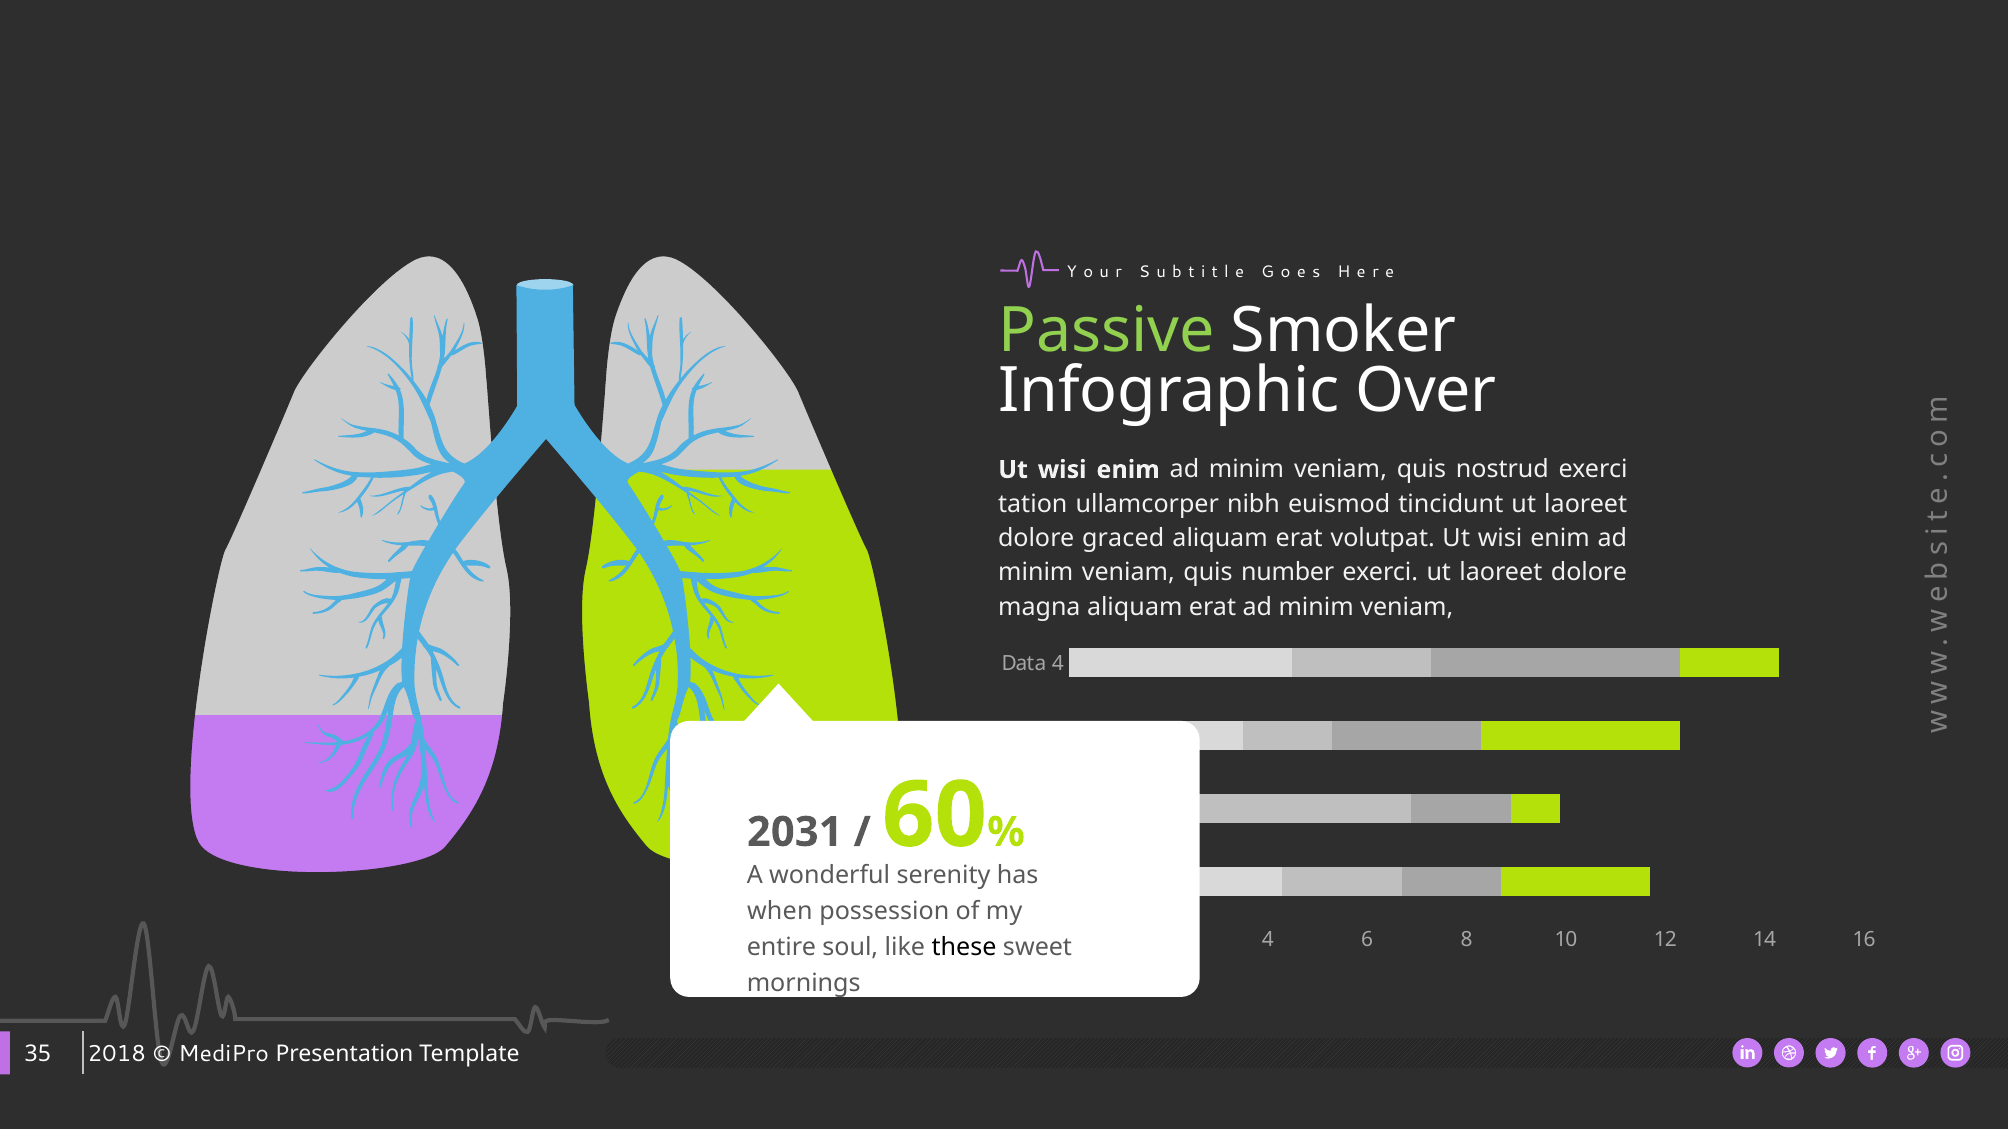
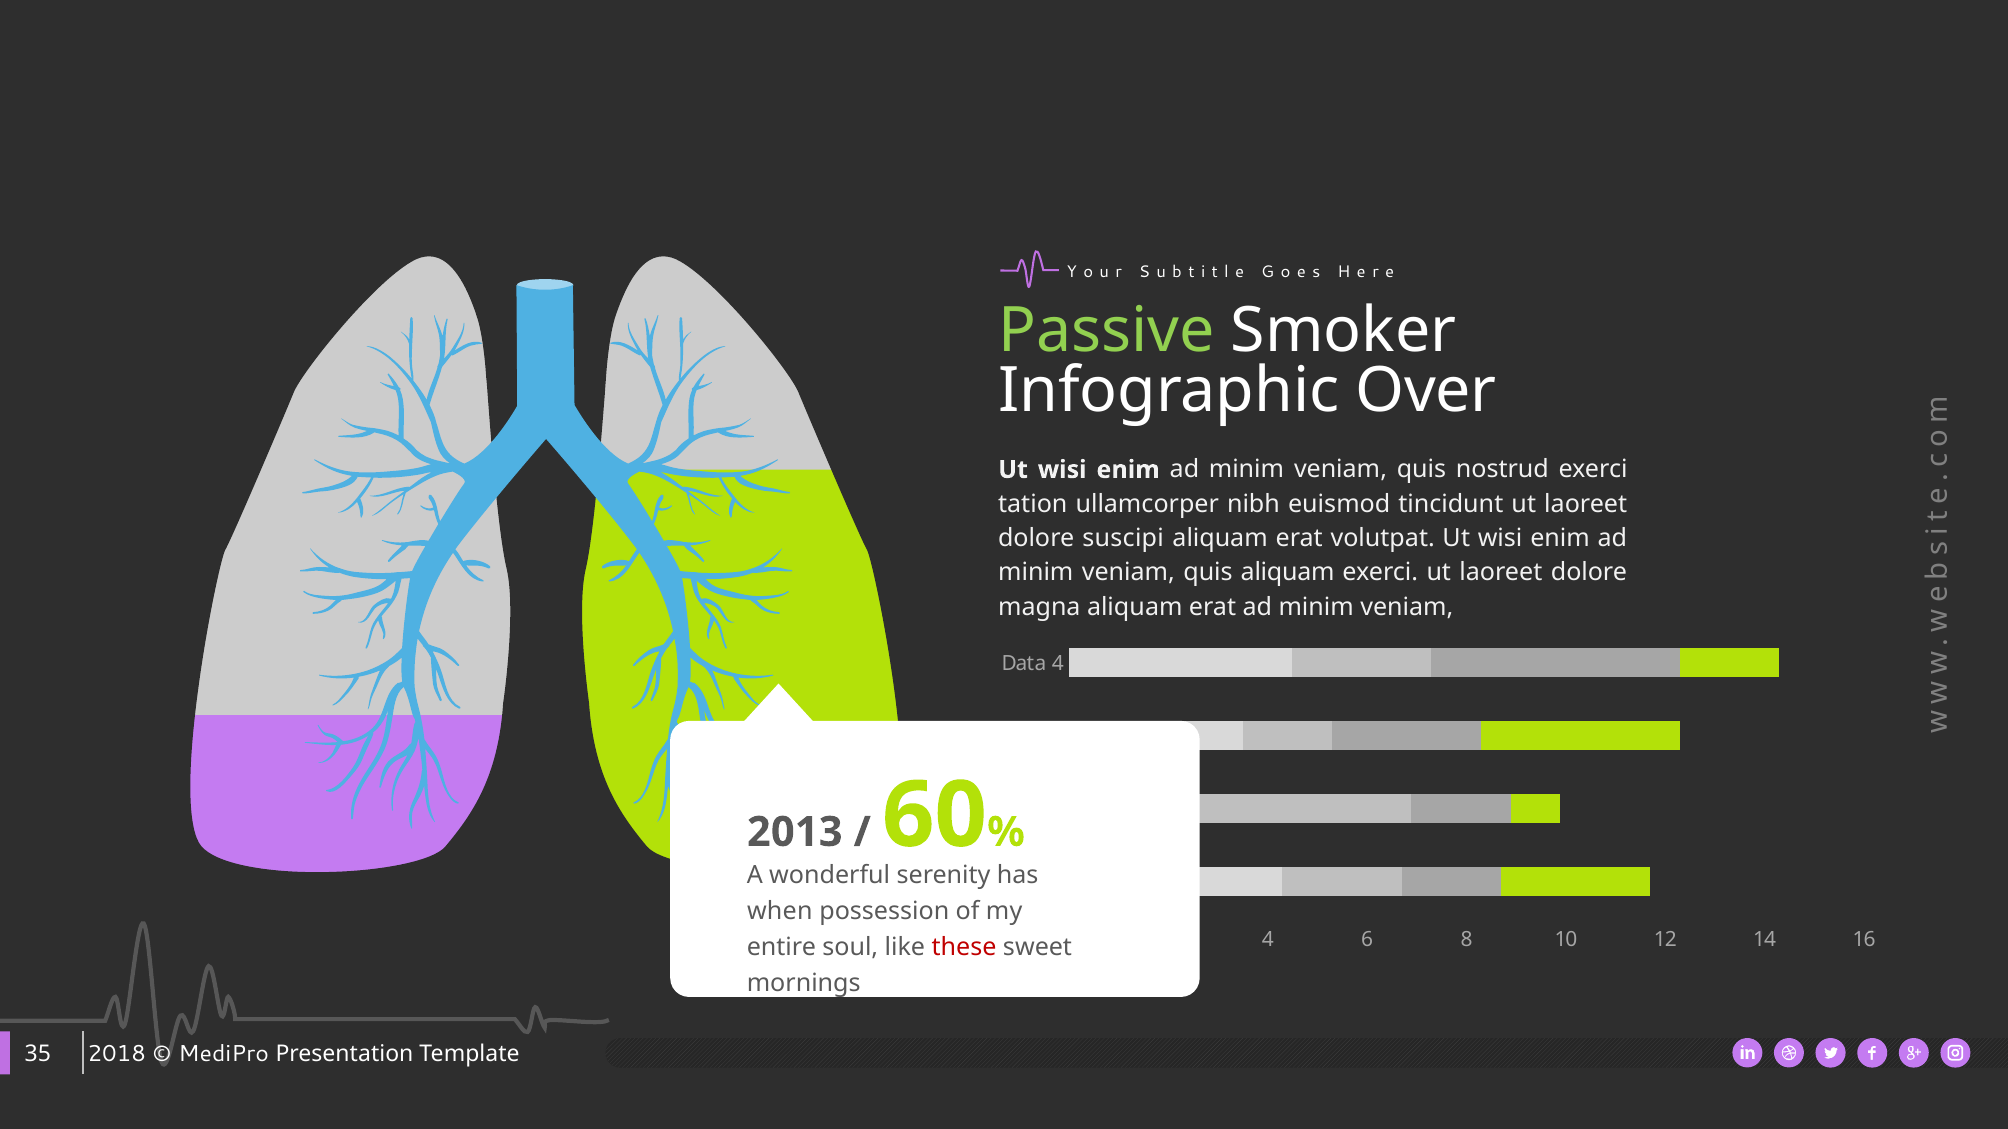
graced: graced -> suscipi
quis number: number -> aliquam
2031: 2031 -> 2013
these colour: black -> red
